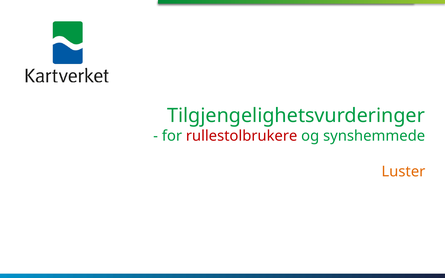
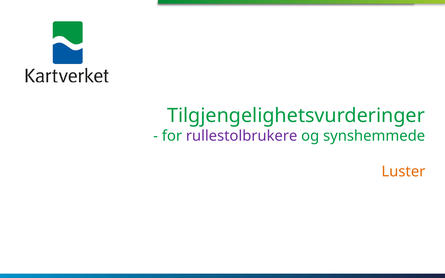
rullestolbrukere colour: red -> purple
